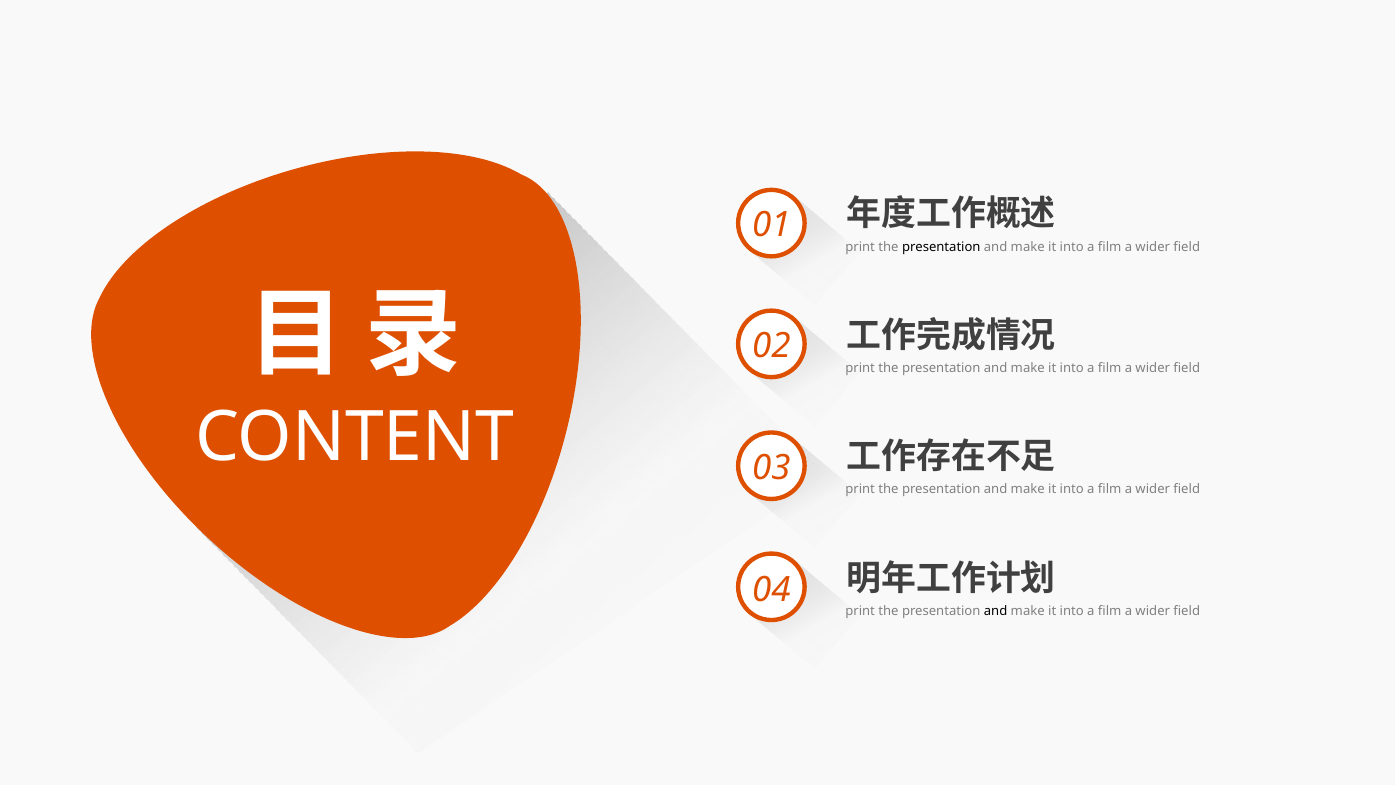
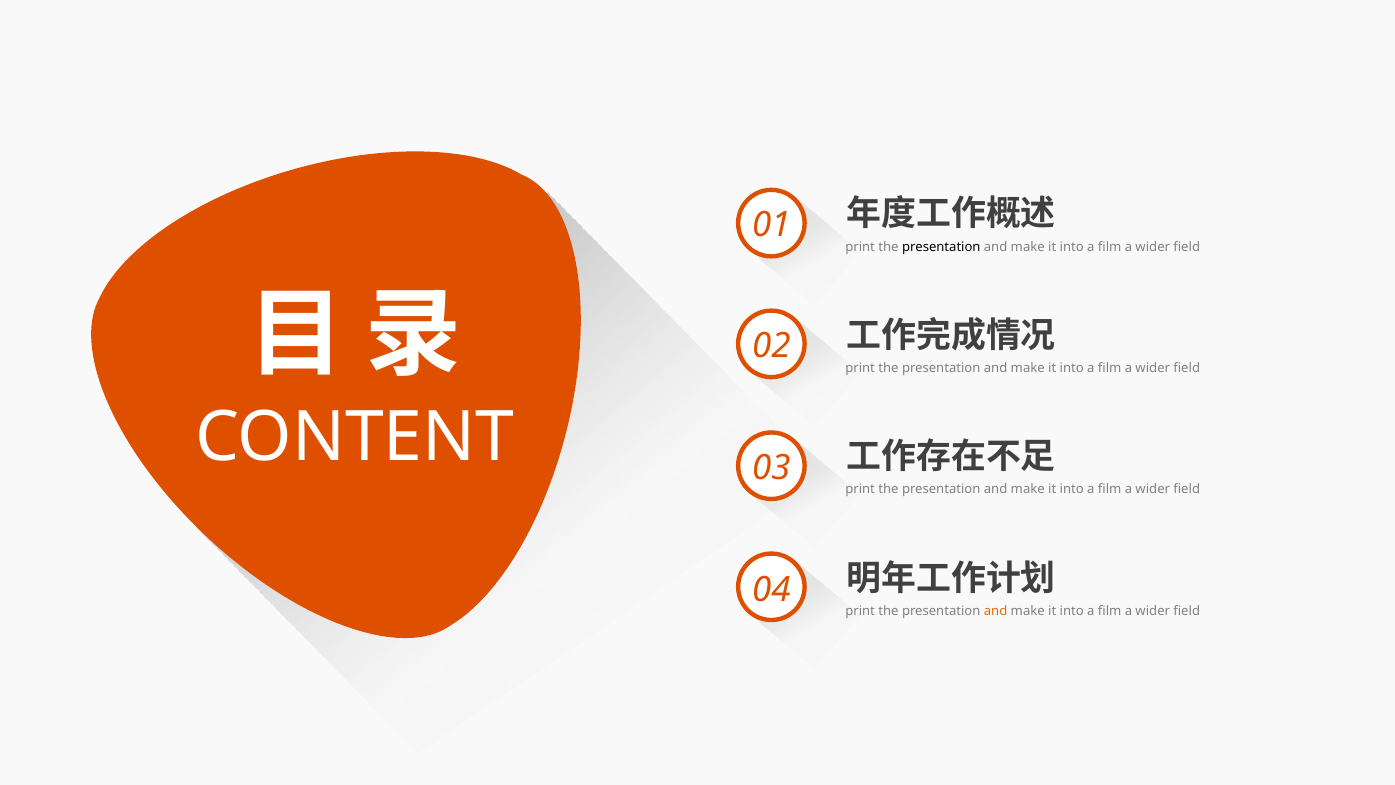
and at (996, 611) colour: black -> orange
